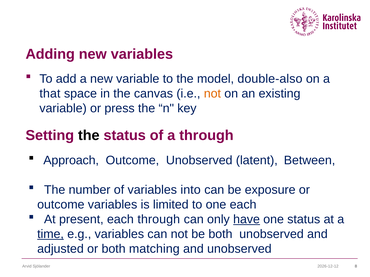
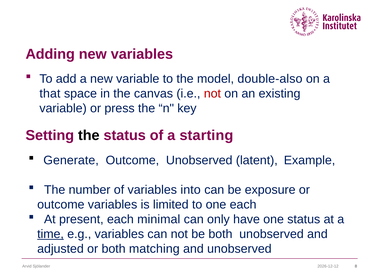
not at (212, 94) colour: orange -> red
a through: through -> starting
Approach: Approach -> Generate
Between: Between -> Example
each through: through -> minimal
have underline: present -> none
